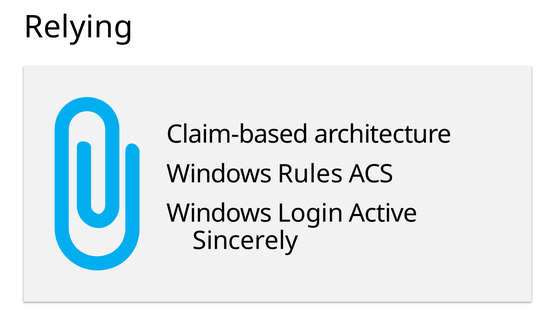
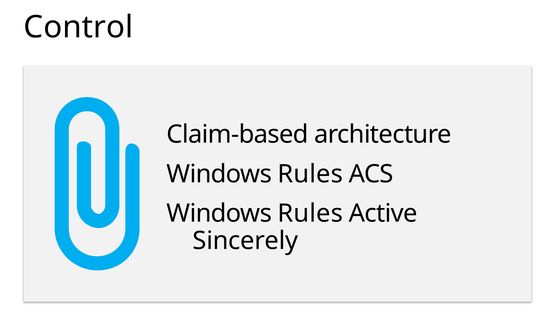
Relying: Relying -> Control
Login at (310, 214): Login -> Rules
